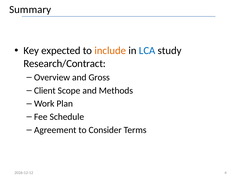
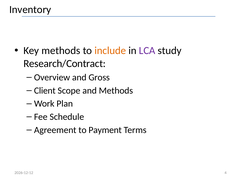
Summary: Summary -> Inventory
Key expected: expected -> methods
LCA colour: blue -> purple
Consider: Consider -> Payment
